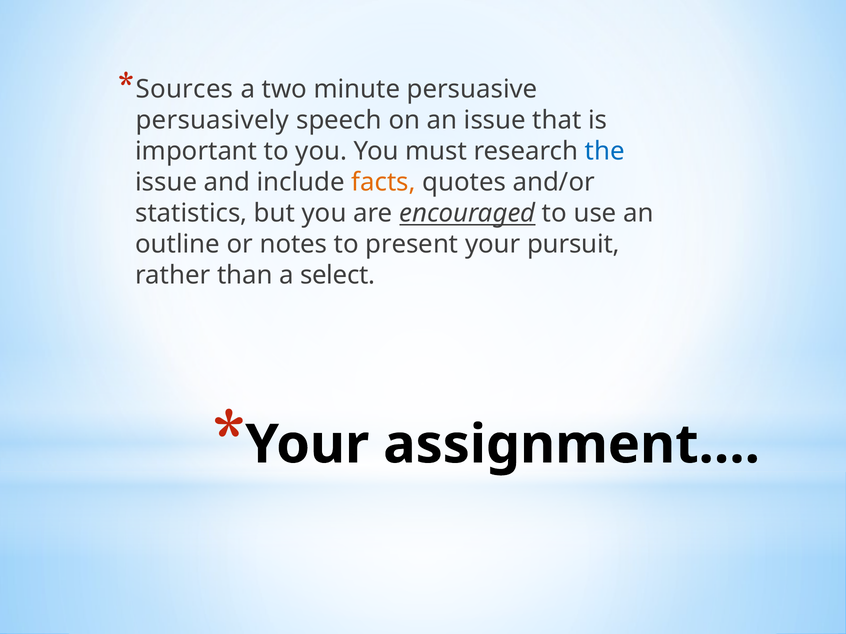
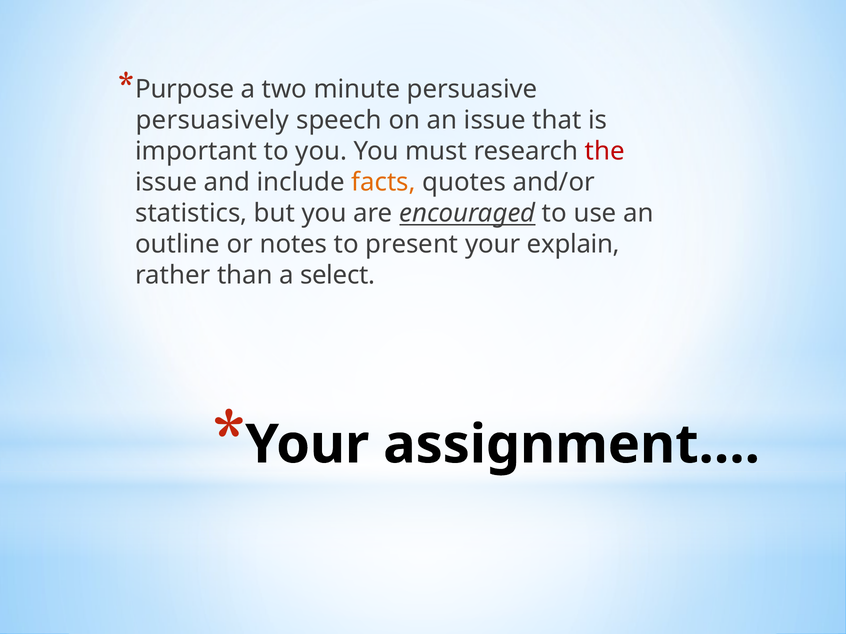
Sources: Sources -> Purpose
the colour: blue -> red
pursuit: pursuit -> explain
